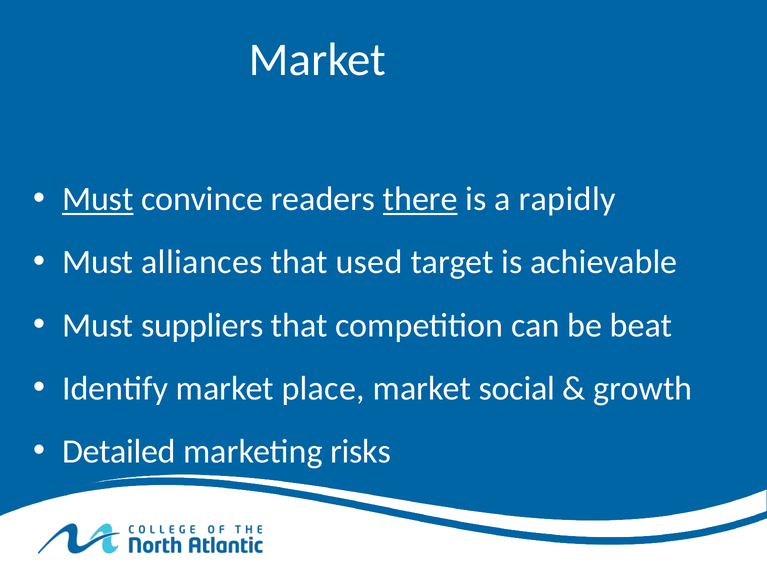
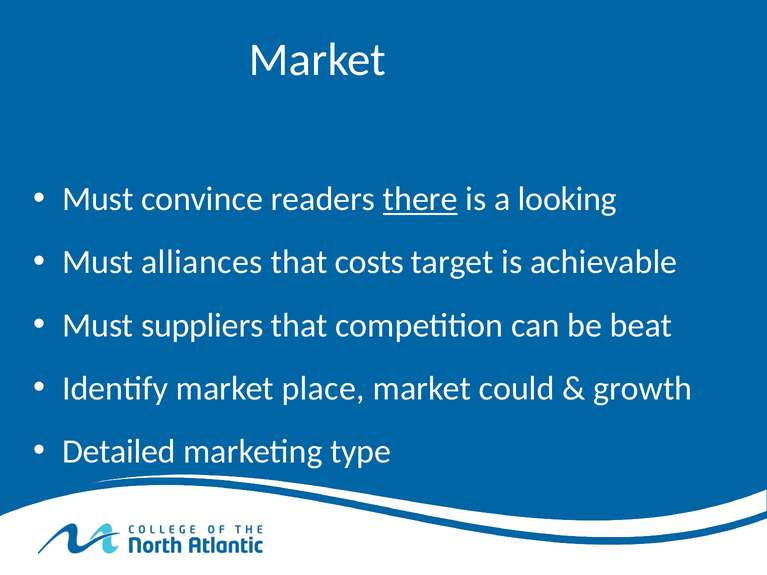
Must at (98, 199) underline: present -> none
rapidly: rapidly -> looking
used: used -> costs
social: social -> could
risks: risks -> type
